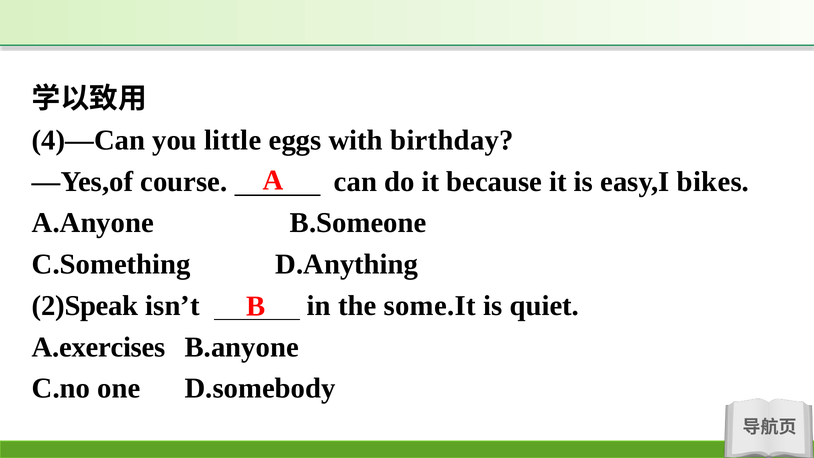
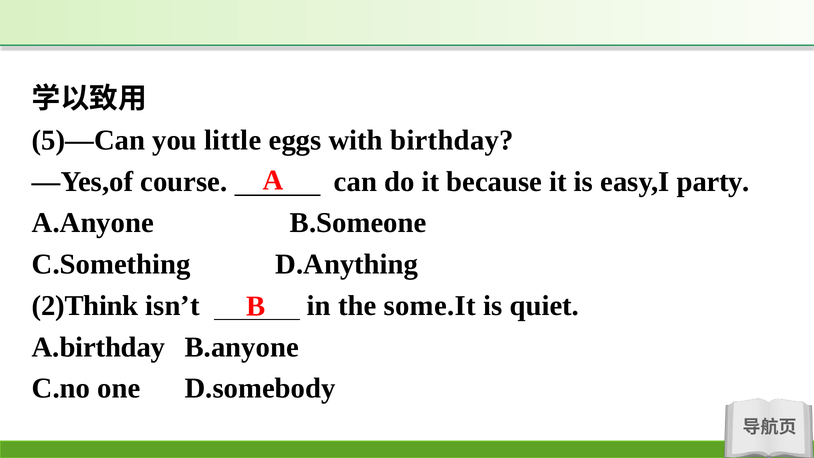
4)—Can: 4)—Can -> 5)—Can
bikes: bikes -> party
2)Speak: 2)Speak -> 2)Think
A.exercises: A.exercises -> A.birthday
